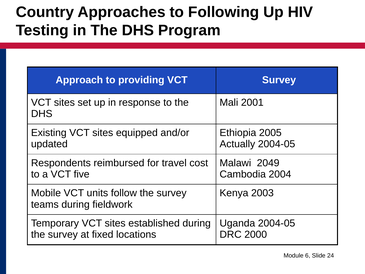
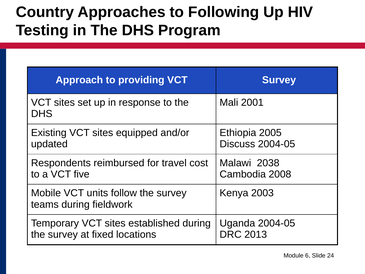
Actually: Actually -> Discuss
2049: 2049 -> 2038
2004: 2004 -> 2008
2000: 2000 -> 2013
